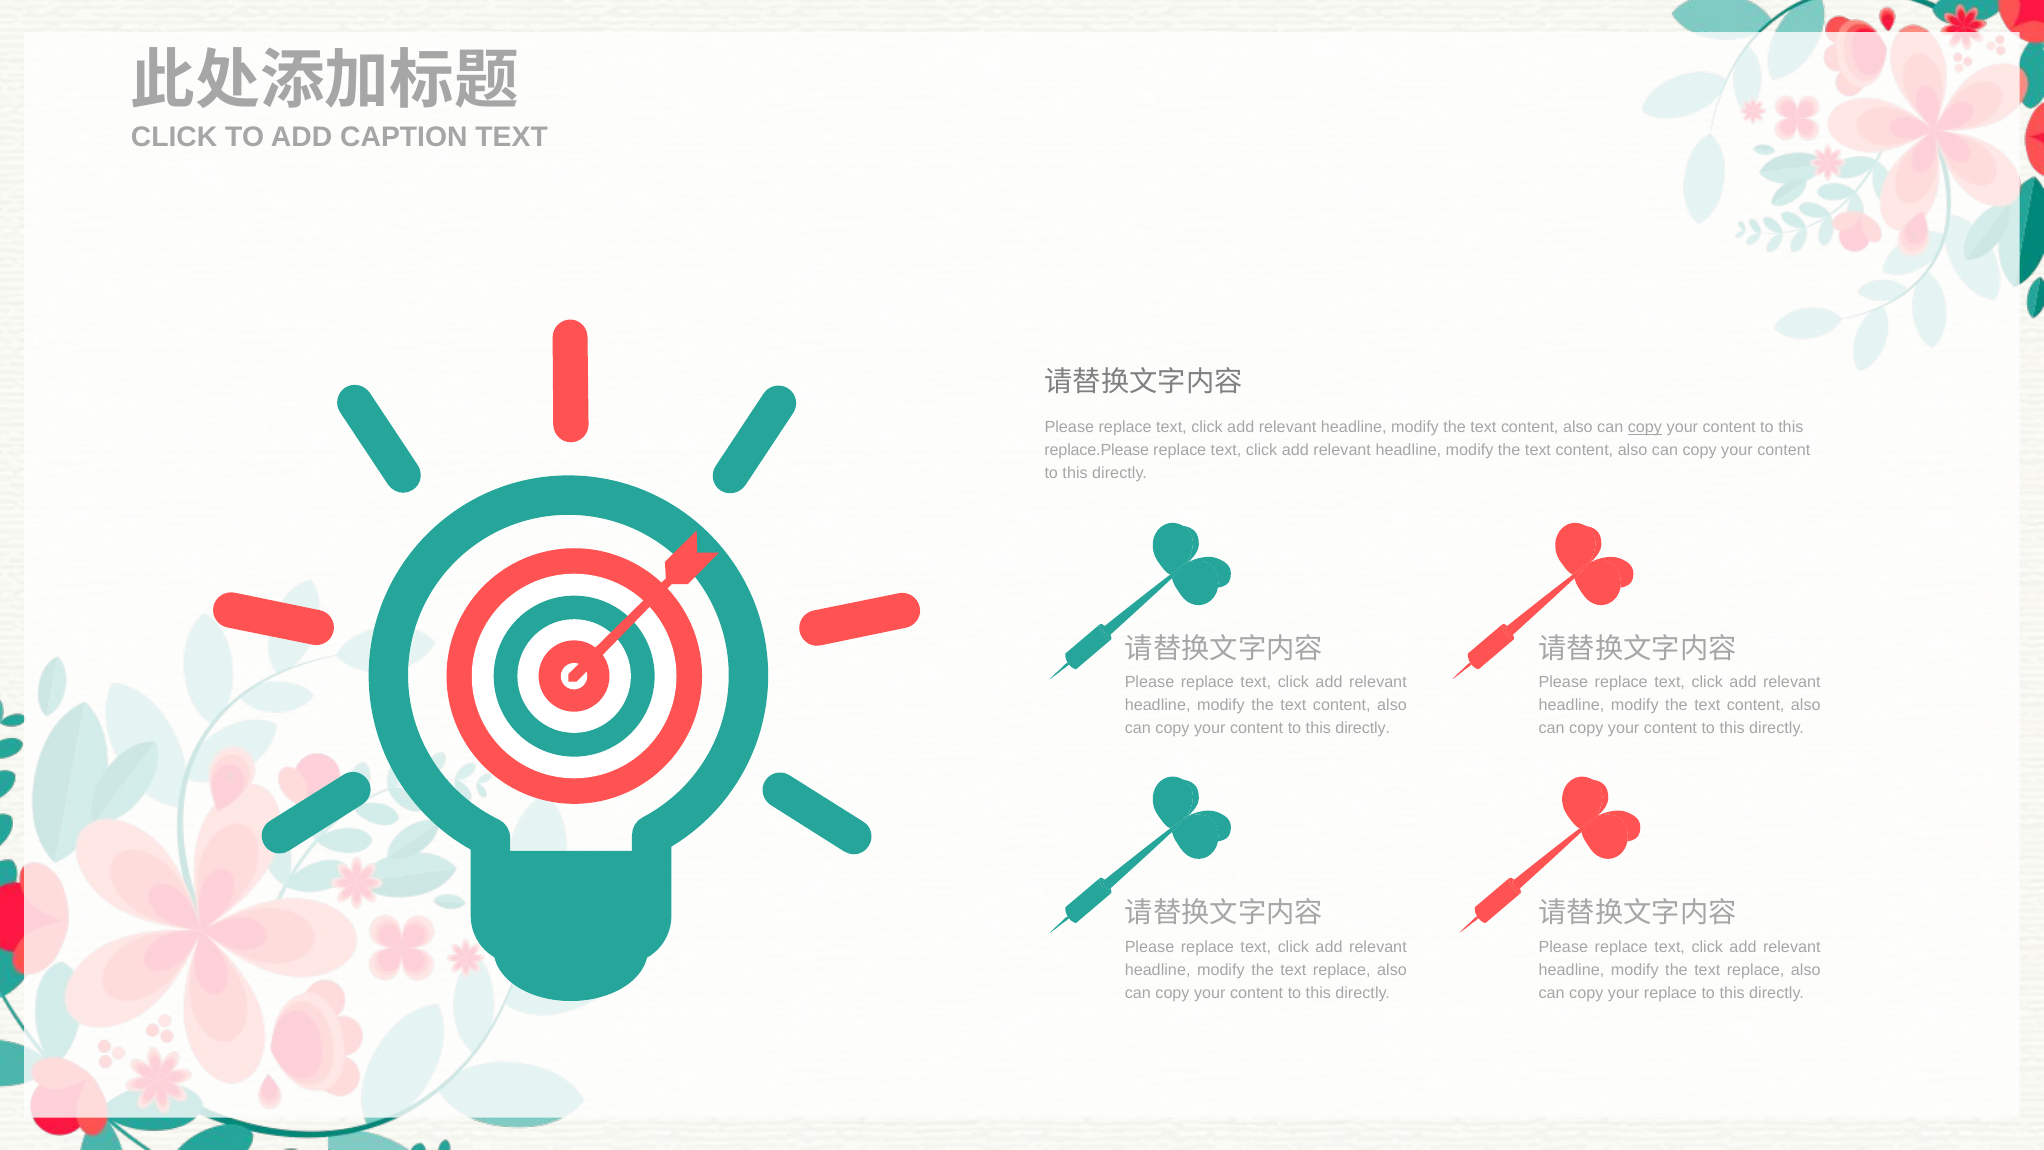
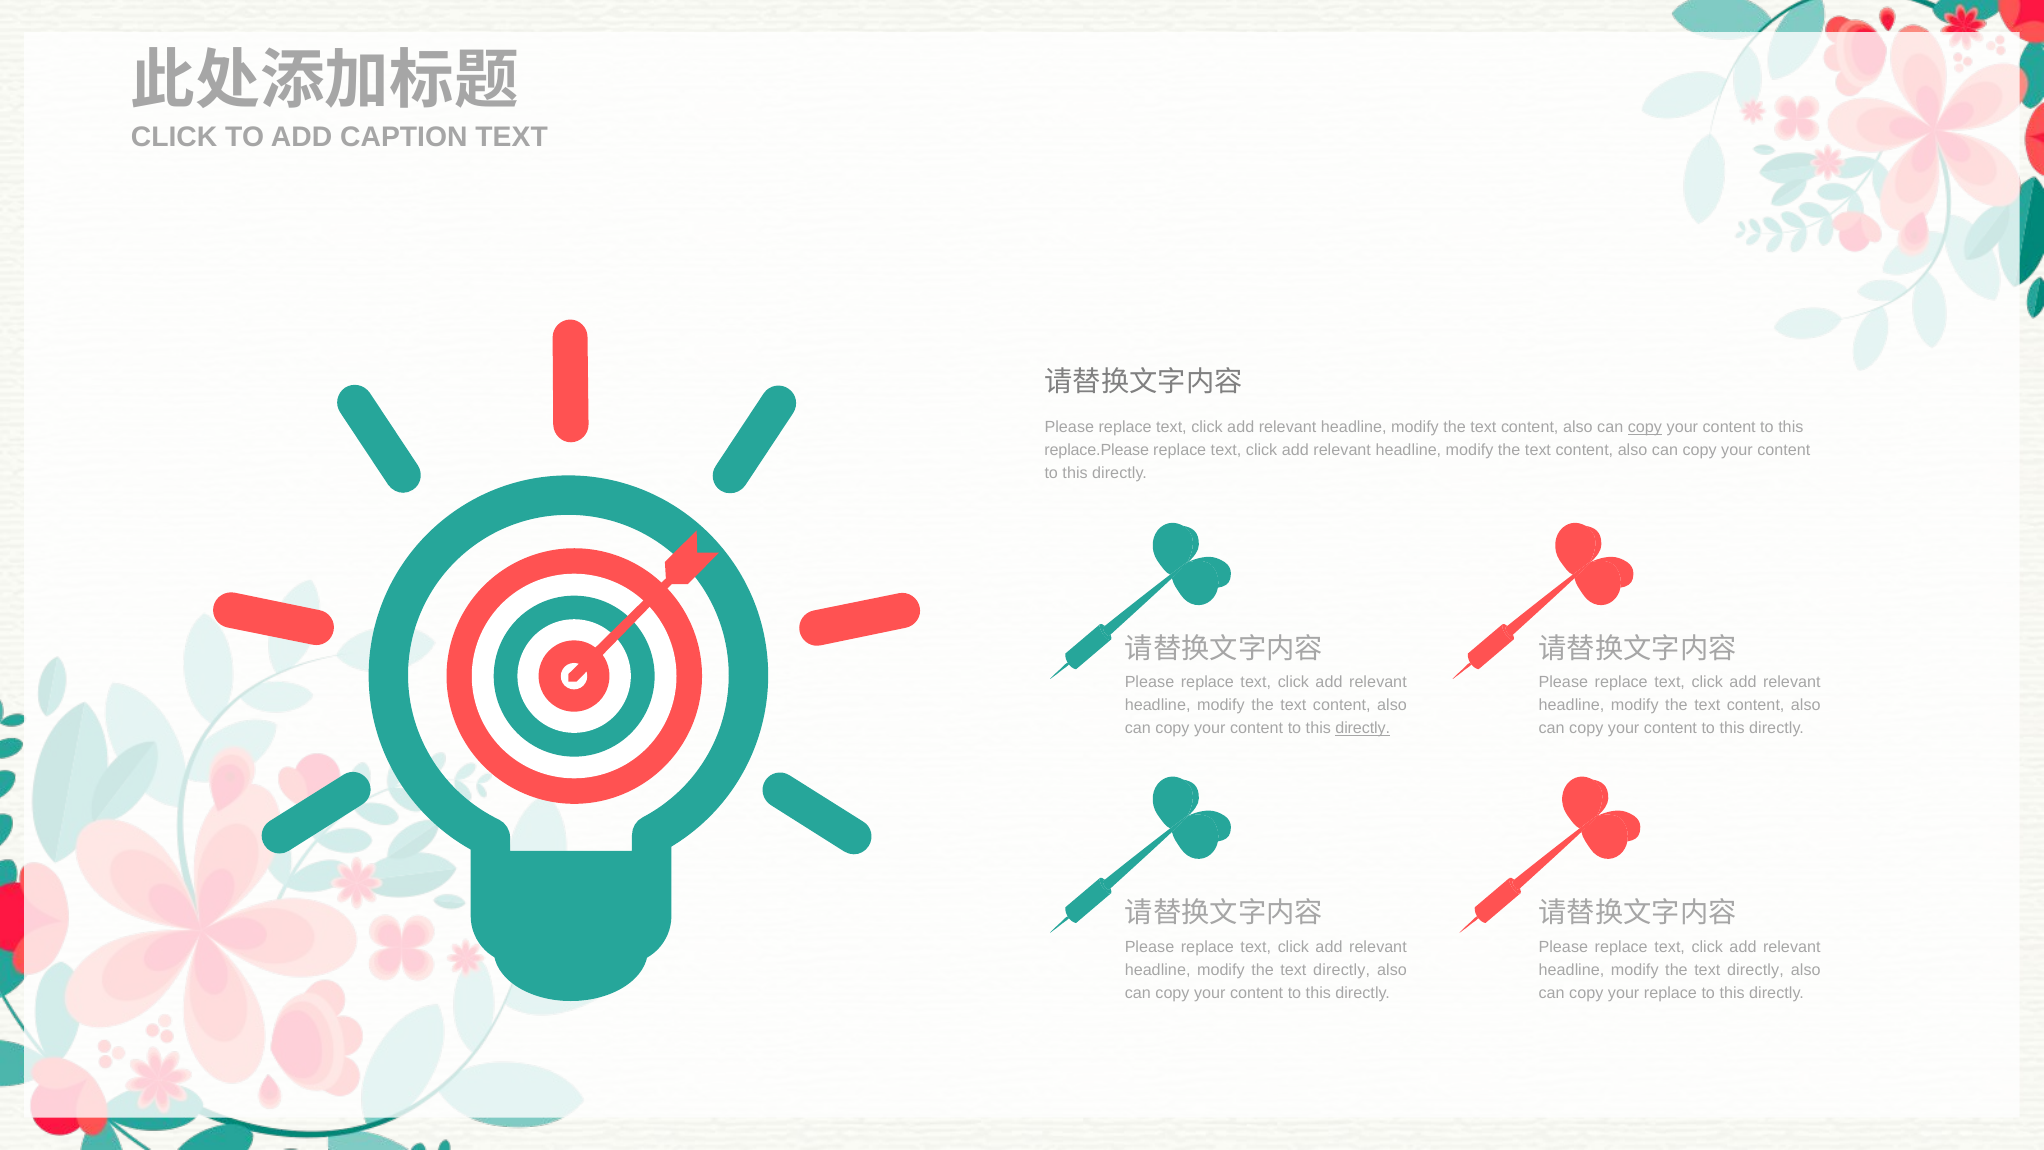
directly at (1363, 728) underline: none -> present
replace at (1342, 970): replace -> directly
replace at (1756, 970): replace -> directly
